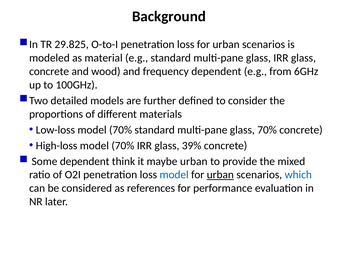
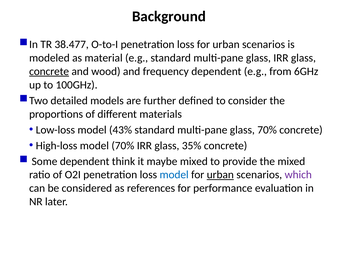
29.825: 29.825 -> 38.477
concrete at (49, 71) underline: none -> present
Low-loss model 70%: 70% -> 43%
39%: 39% -> 35%
maybe urban: urban -> mixed
which colour: blue -> purple
